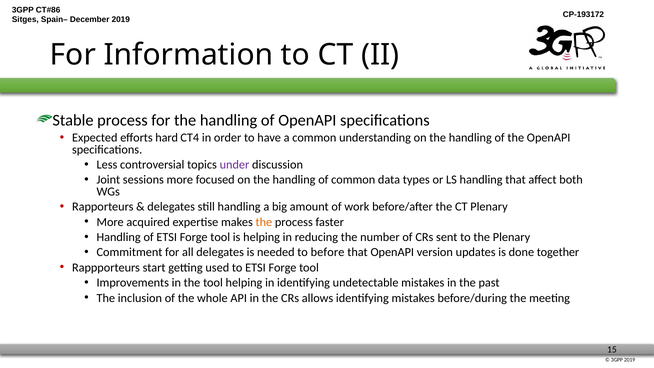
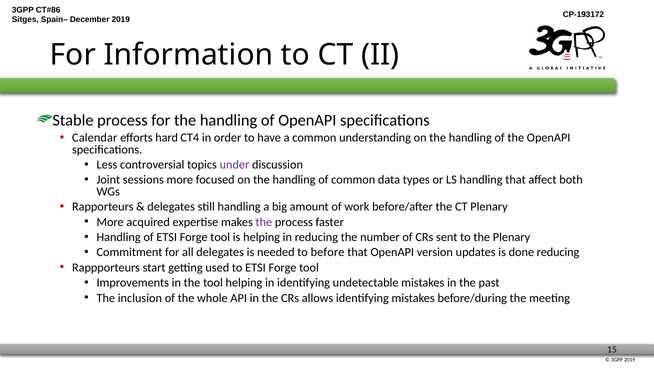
Expected: Expected -> Calendar
the at (264, 222) colour: orange -> purple
done together: together -> reducing
